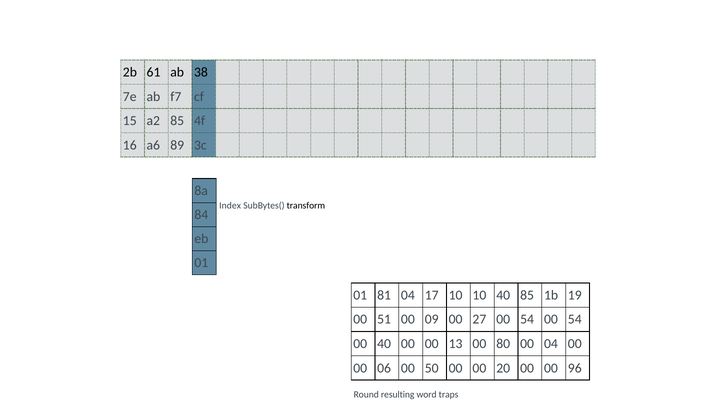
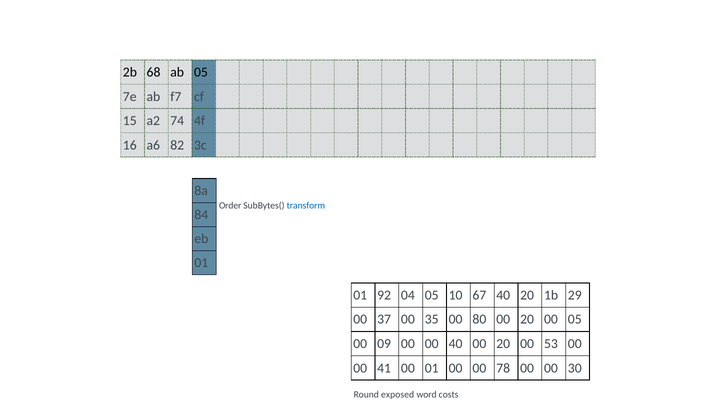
61: 61 -> 68
ab 38: 38 -> 05
a2 85: 85 -> 74
89: 89 -> 82
Index: Index -> Order
transform colour: black -> blue
81: 81 -> 92
04 17: 17 -> 05
10 10: 10 -> 67
40 85: 85 -> 20
19: 19 -> 29
51: 51 -> 37
09: 09 -> 35
27: 27 -> 80
54 at (527, 319): 54 -> 20
54 at (575, 319): 54 -> 05
00 40: 40 -> 09
00 13: 13 -> 40
80 at (503, 343): 80 -> 20
00 04: 04 -> 53
06: 06 -> 41
00 50: 50 -> 01
20: 20 -> 78
96: 96 -> 30
resulting: resulting -> exposed
traps: traps -> costs
